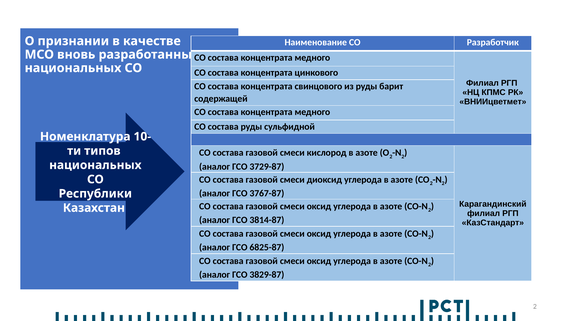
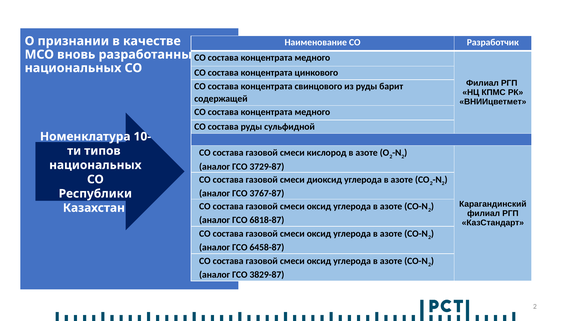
3814-87: 3814-87 -> 6818-87
6825-87: 6825-87 -> 6458-87
